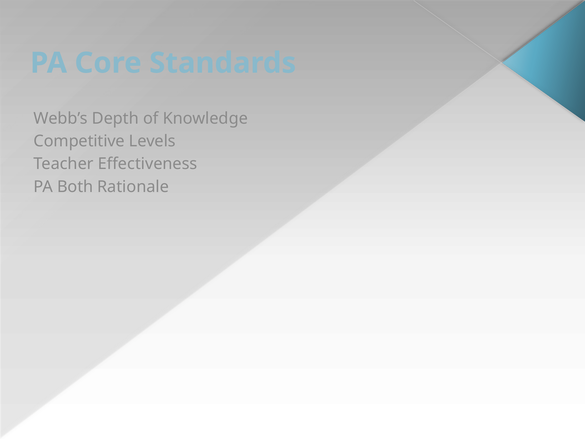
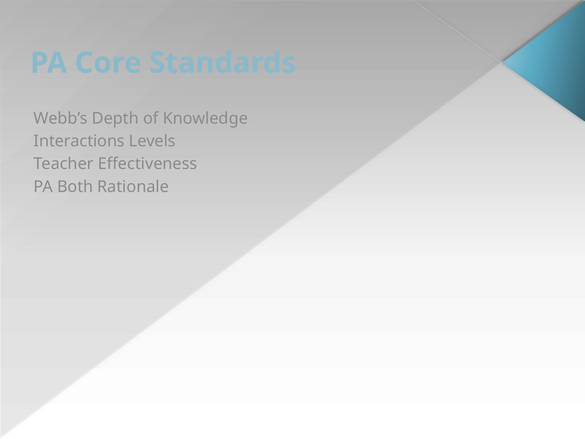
Competitive: Competitive -> Interactions
